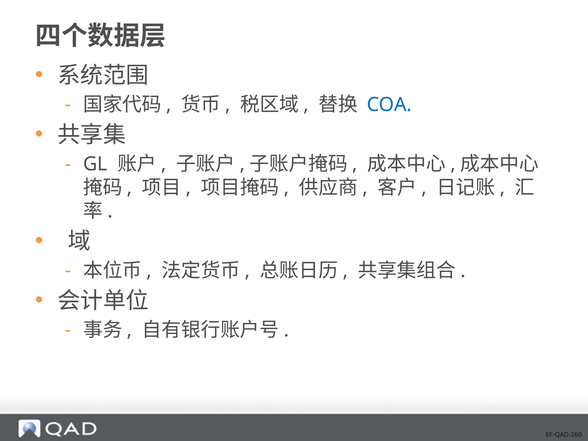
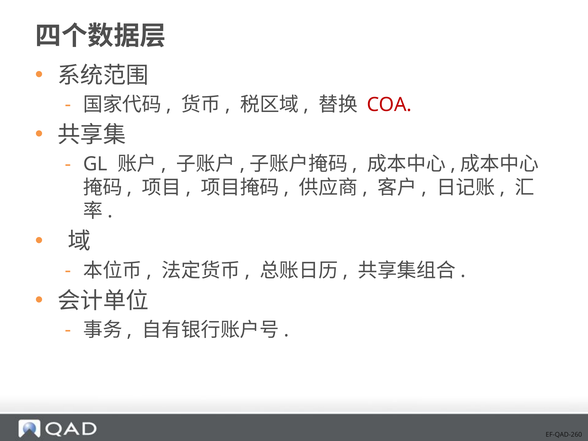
COA colour: blue -> red
